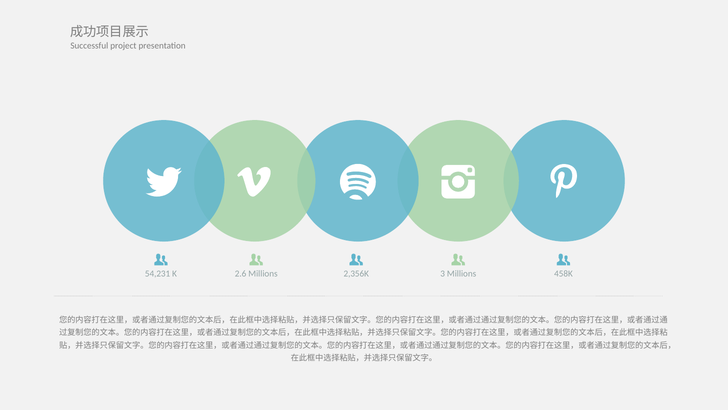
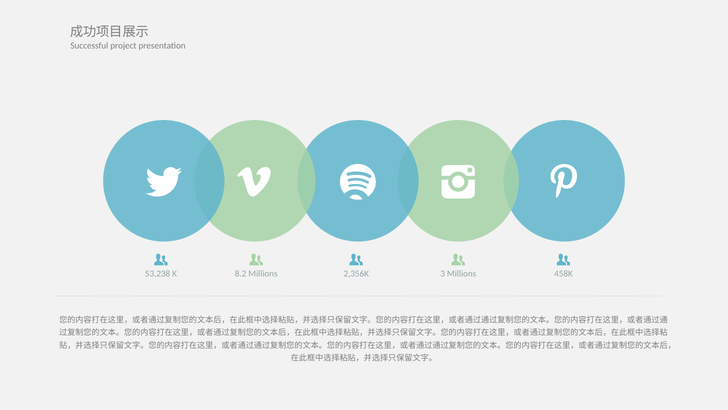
54,231: 54,231 -> 53,238
2.6: 2.6 -> 8.2
